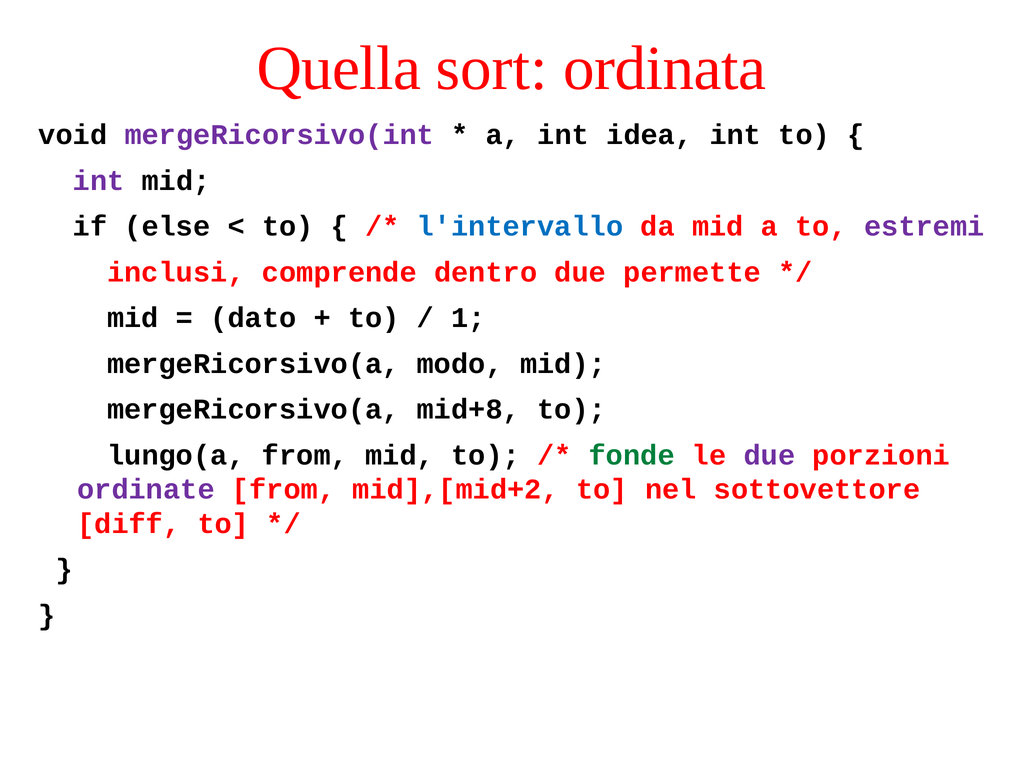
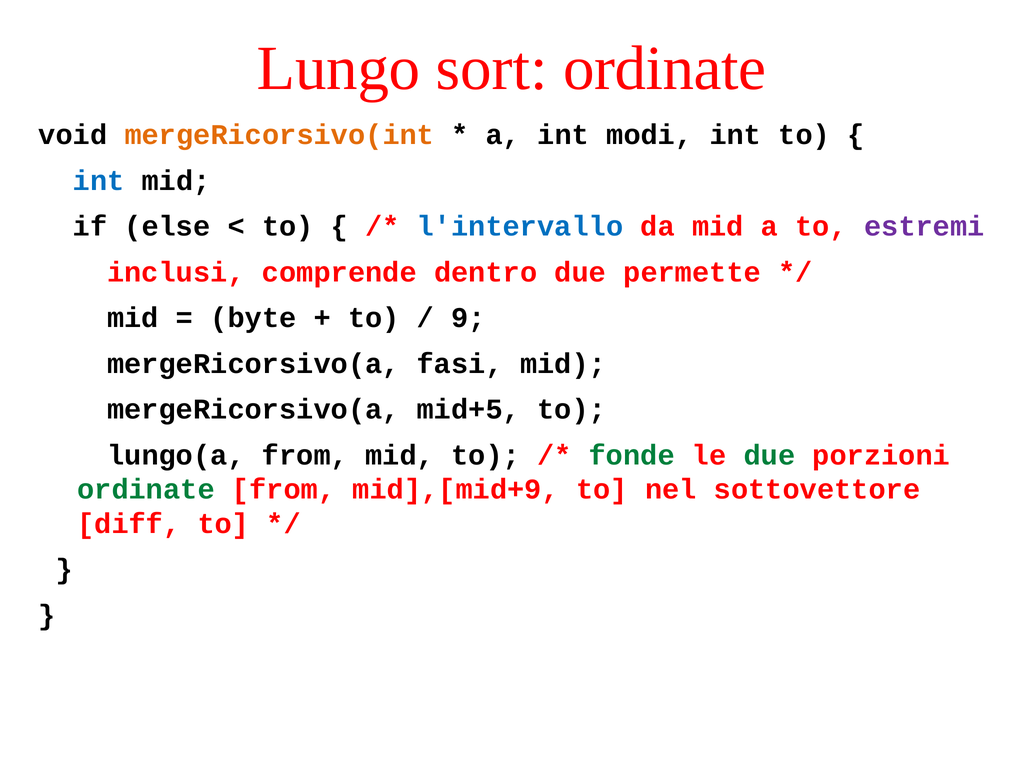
Quella: Quella -> Lungo
sort ordinata: ordinata -> ordinate
mergeRicorsivo(int colour: purple -> orange
idea: idea -> modi
int at (99, 181) colour: purple -> blue
dato: dato -> byte
1: 1 -> 9
modo: modo -> fasi
mid+8: mid+8 -> mid+5
due at (769, 455) colour: purple -> green
ordinate at (146, 490) colour: purple -> green
mid],[mid+2: mid],[mid+2 -> mid],[mid+9
